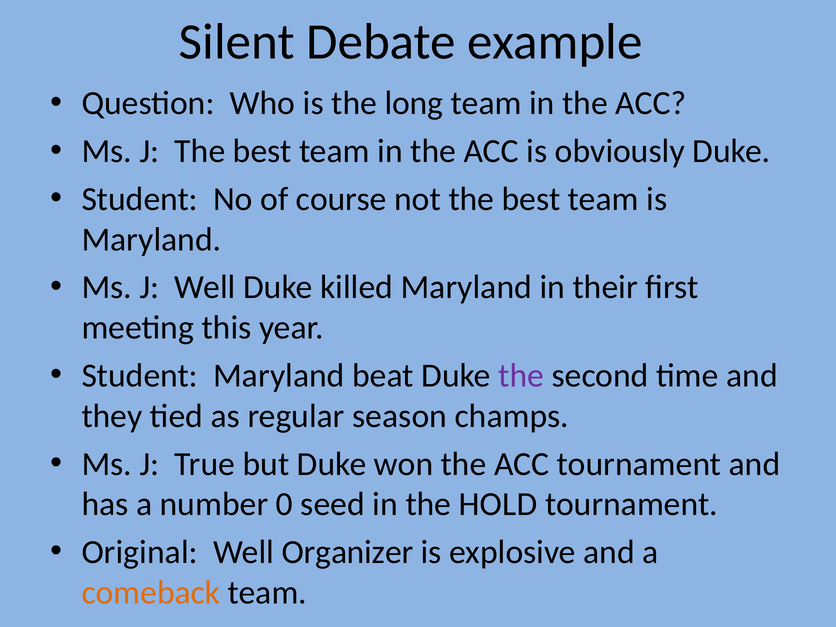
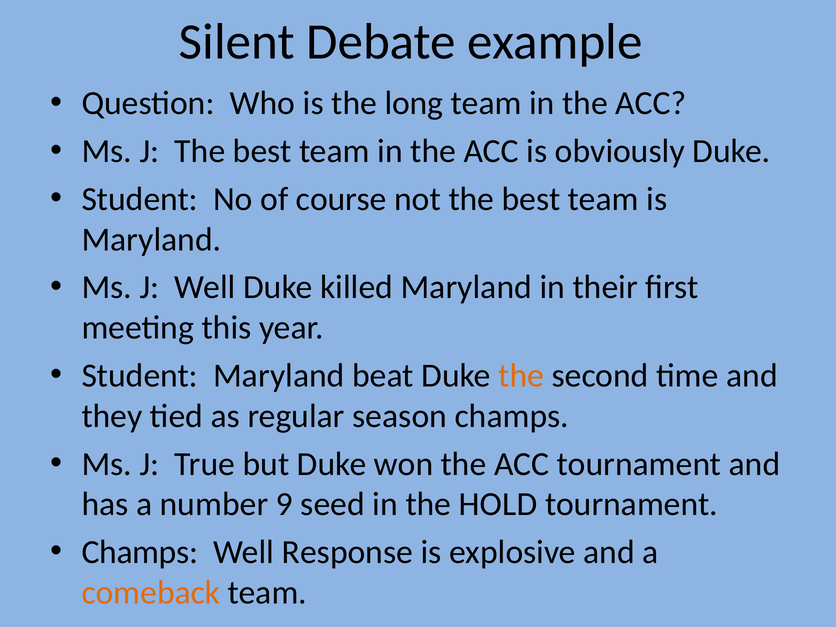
the at (521, 376) colour: purple -> orange
0: 0 -> 9
Original at (140, 552): Original -> Champs
Organizer: Organizer -> Response
